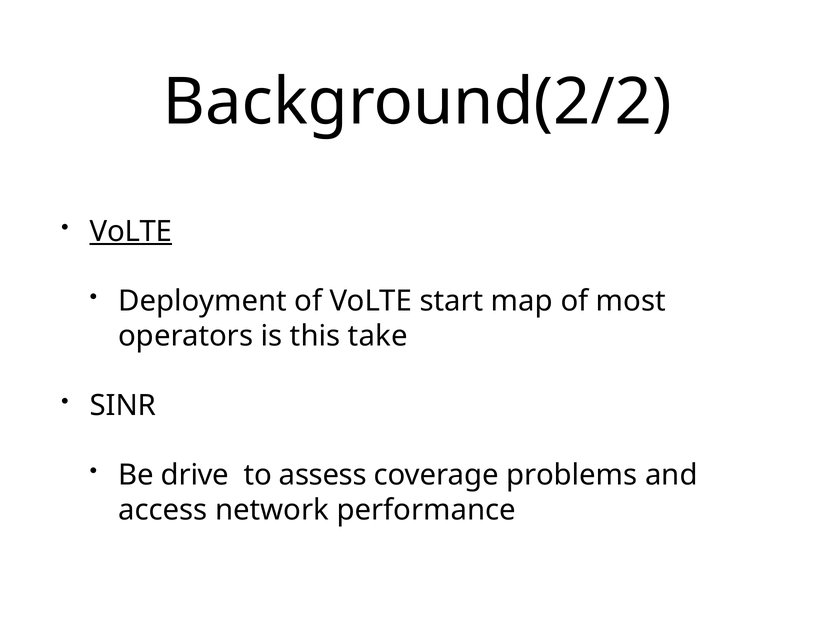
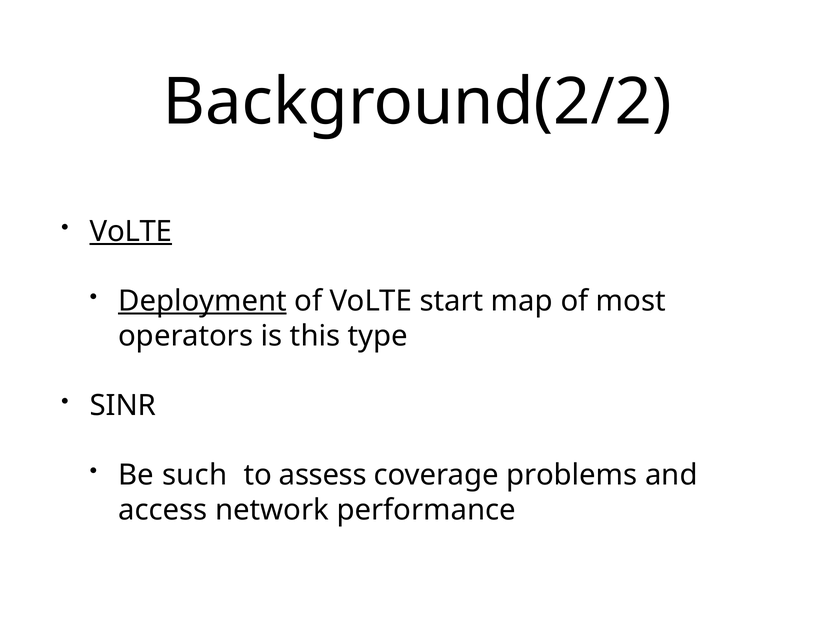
Deployment underline: none -> present
take: take -> type
drive: drive -> such
